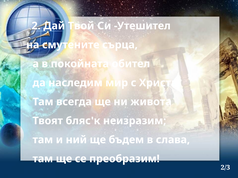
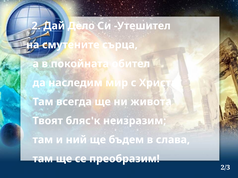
Твой: Твой -> Дело
